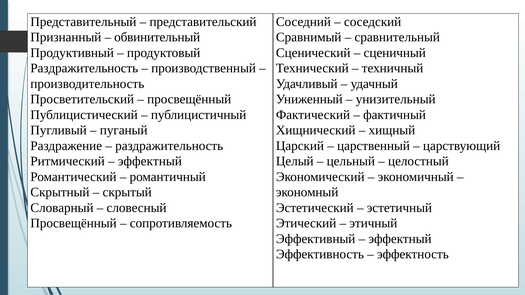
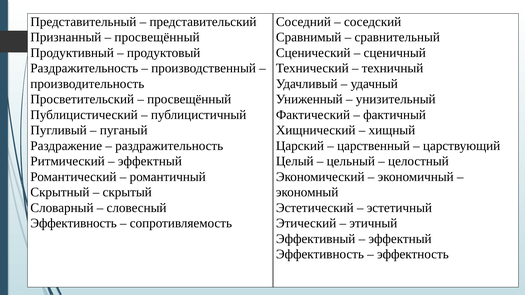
обвинительный at (157, 37): обвинительный -> просвещённый
Просвещённый at (74, 224): Просвещённый -> Эффективность
